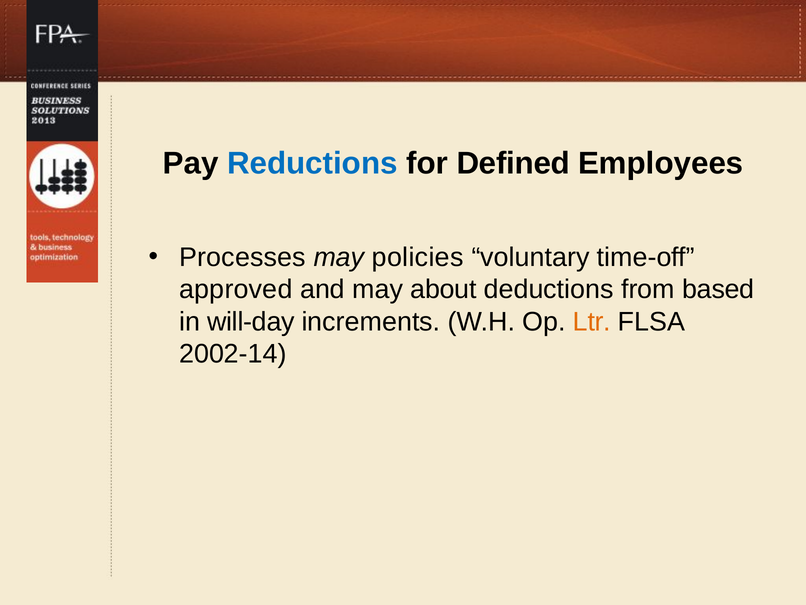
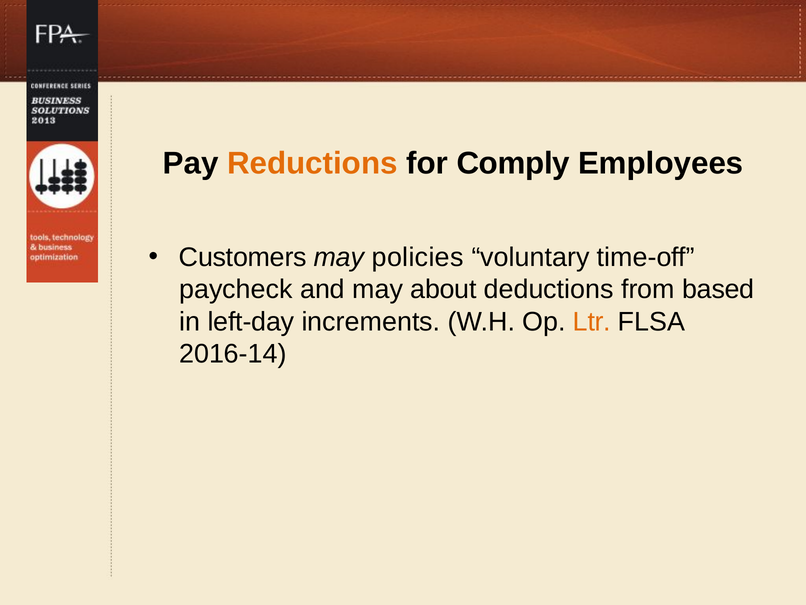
Reductions colour: blue -> orange
Defined: Defined -> Comply
Processes: Processes -> Customers
approved: approved -> paycheck
will-day: will-day -> left-day
2002-14: 2002-14 -> 2016-14
